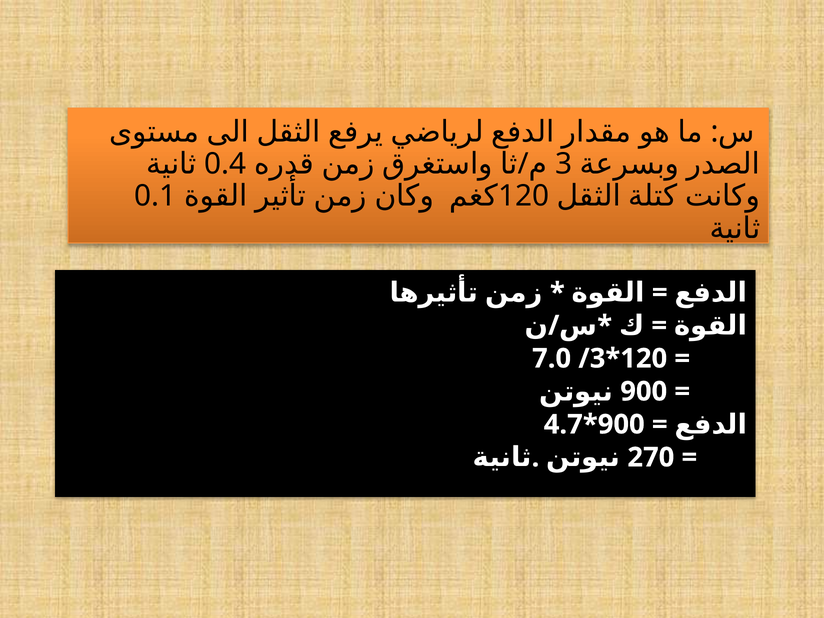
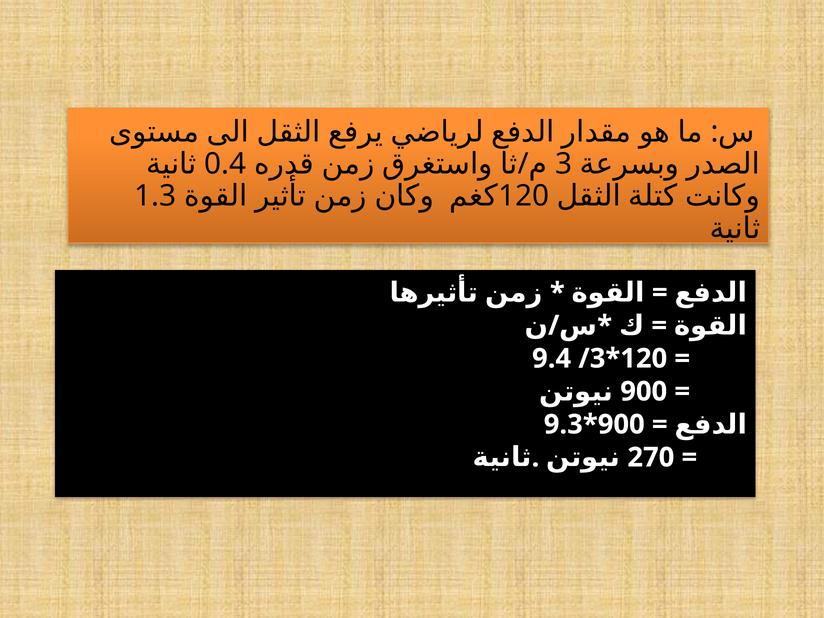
0.1: 0.1 -> 1.3
7.0: 7.0 -> 9.4
4.7: 4.7 -> 9.3
